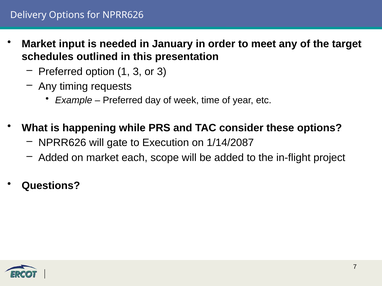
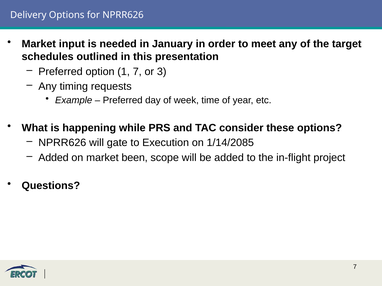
1 3: 3 -> 7
1/14/2087: 1/14/2087 -> 1/14/2085
each: each -> been
